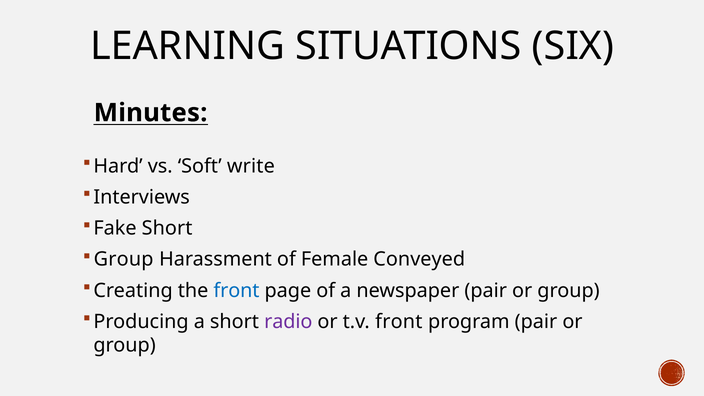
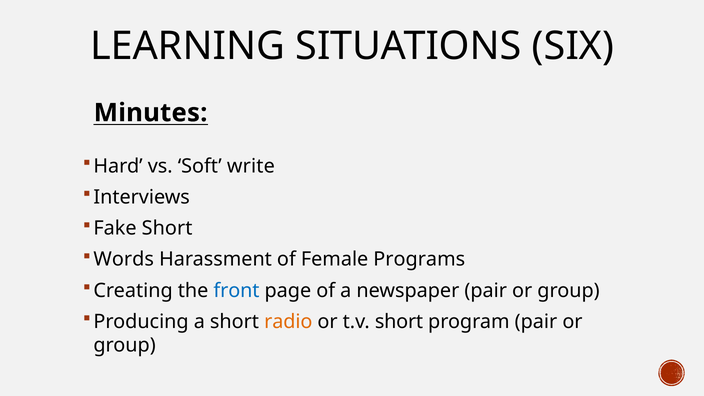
Group at (124, 259): Group -> Words
Conveyed: Conveyed -> Programs
radio colour: purple -> orange
t.v front: front -> short
